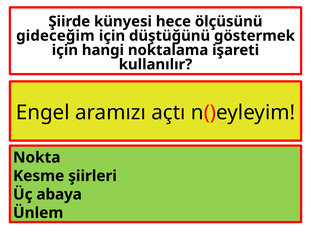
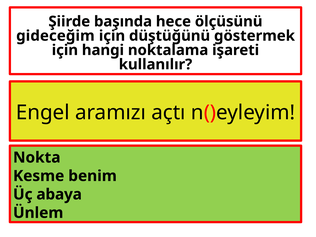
künyesi: künyesi -> başında
şiirleri: şiirleri -> benim
